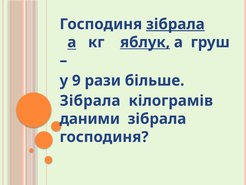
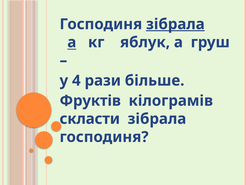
яблук underline: present -> none
9: 9 -> 4
Зібрала at (90, 100): Зібрала -> Фруктів
даними: даними -> скласти
